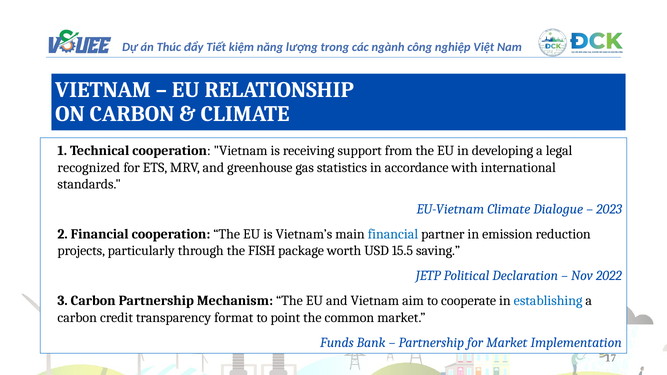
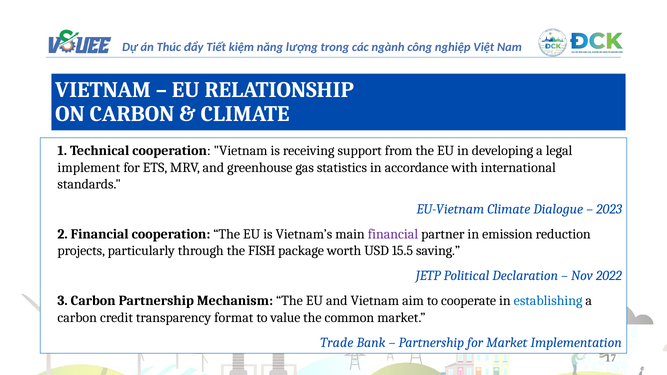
recognized: recognized -> implement
financial at (393, 234) colour: blue -> purple
point: point -> value
Funds: Funds -> Trade
